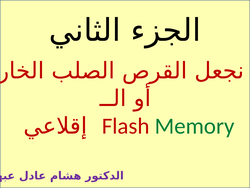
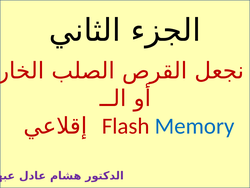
Memory colour: green -> blue
